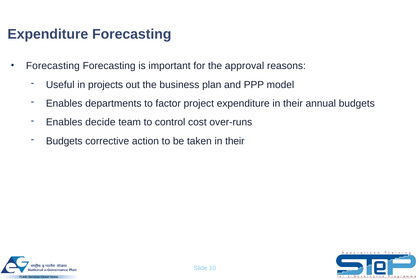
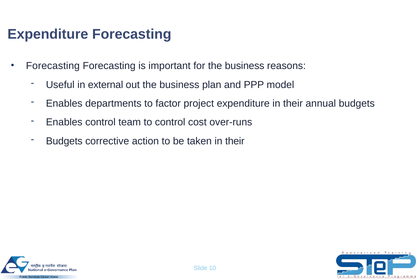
for the approval: approval -> business
projects: projects -> external
Enables decide: decide -> control
